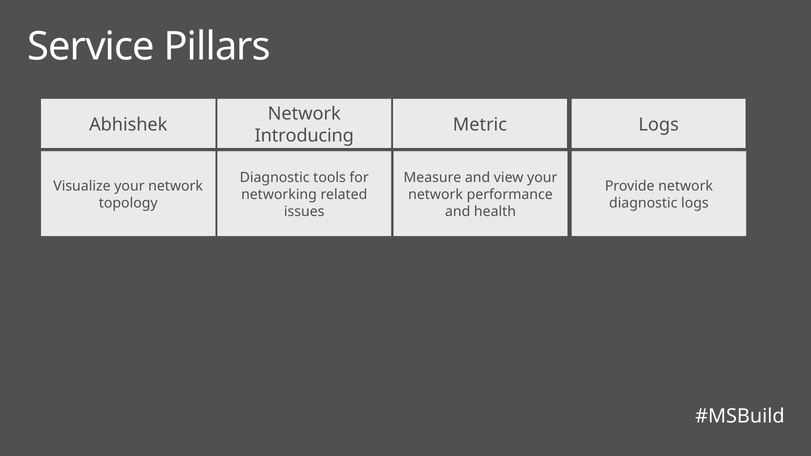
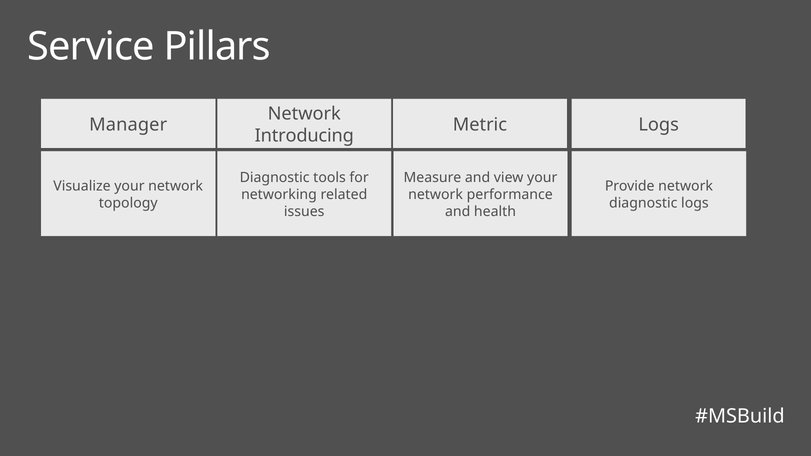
Abhishek: Abhishek -> Manager
